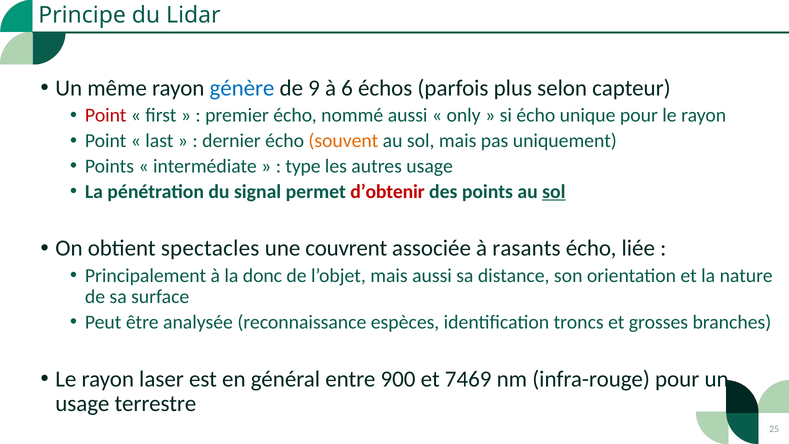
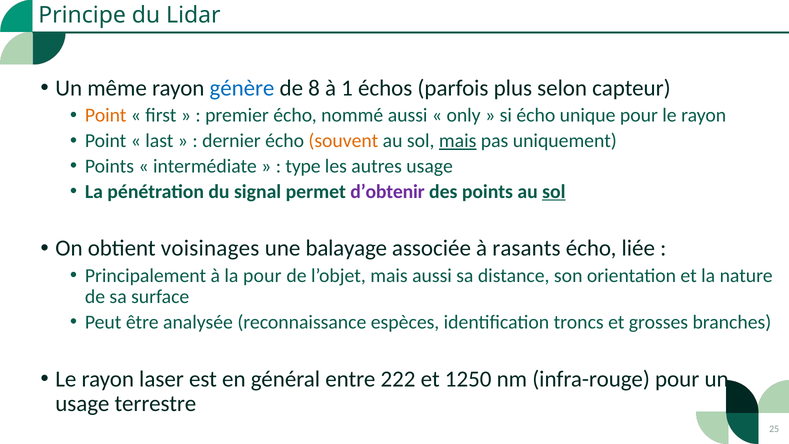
9: 9 -> 8
6: 6 -> 1
Point at (106, 115) colour: red -> orange
mais at (458, 141) underline: none -> present
d’obtenir colour: red -> purple
spectacles: spectacles -> voisinages
couvrent: couvrent -> balayage
la donc: donc -> pour
900: 900 -> 222
7469: 7469 -> 1250
